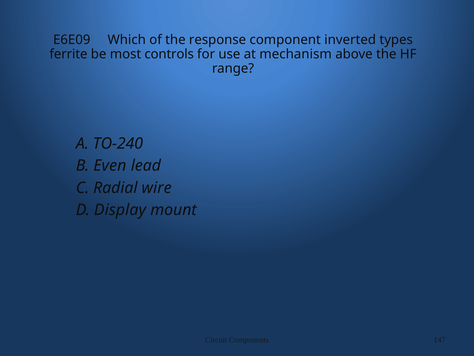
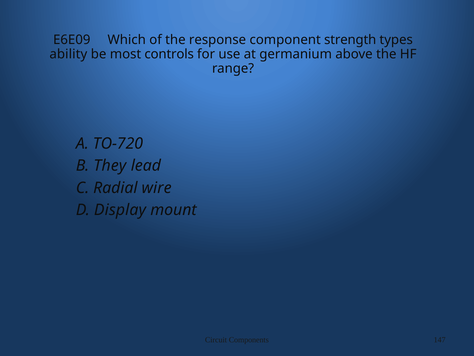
inverted: inverted -> strength
ferrite: ferrite -> ability
mechanism: mechanism -> germanium
TO-240: TO-240 -> TO-720
Even: Even -> They
